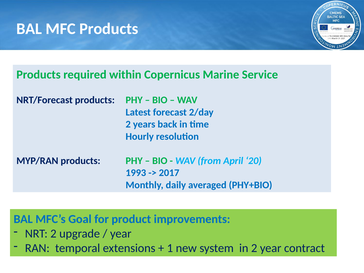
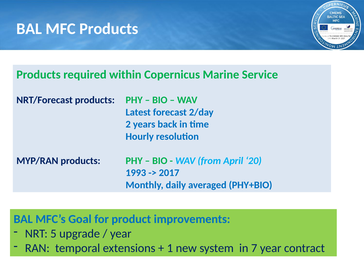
NRT 2: 2 -> 5
in 2: 2 -> 7
